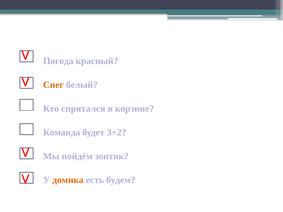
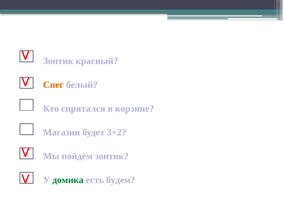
Погода at (58, 61): Погода -> Зонтик
Команда: Команда -> Магазин
домика colour: orange -> green
